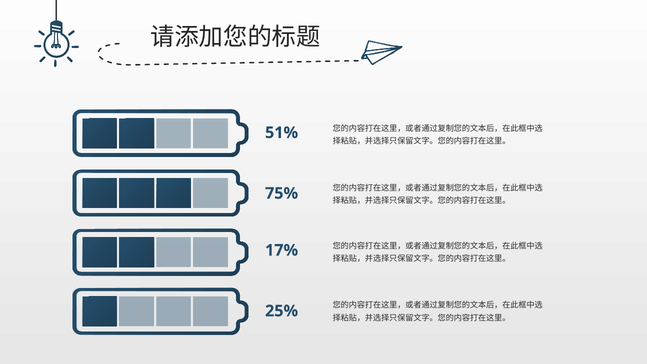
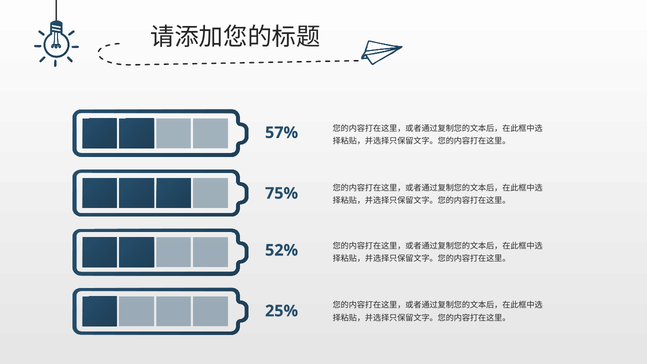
51%: 51% -> 57%
17%: 17% -> 52%
